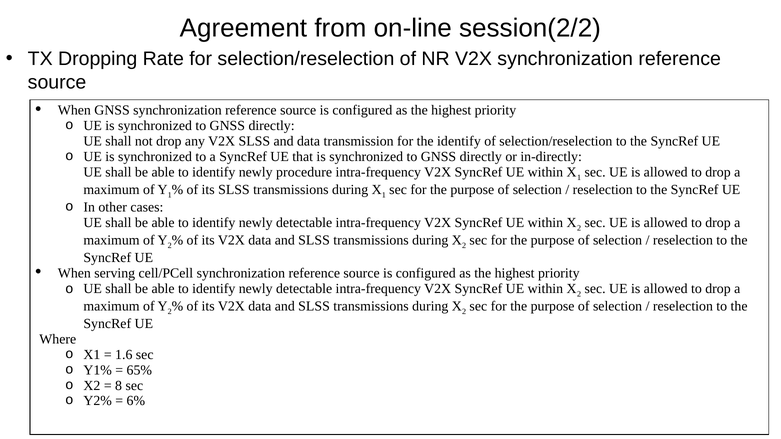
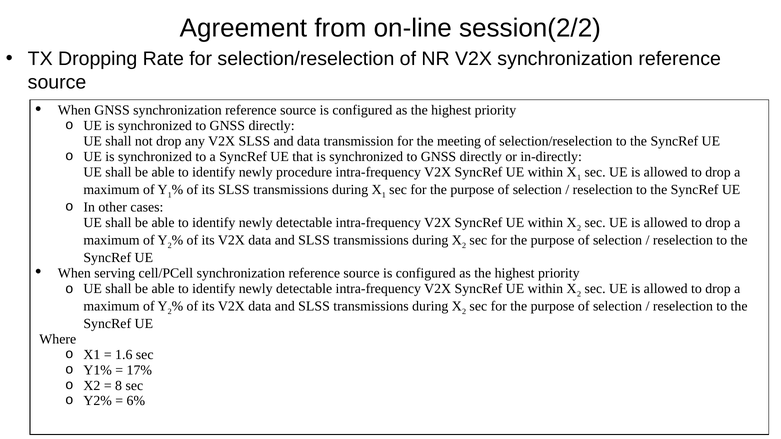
the identify: identify -> meeting
65%: 65% -> 17%
